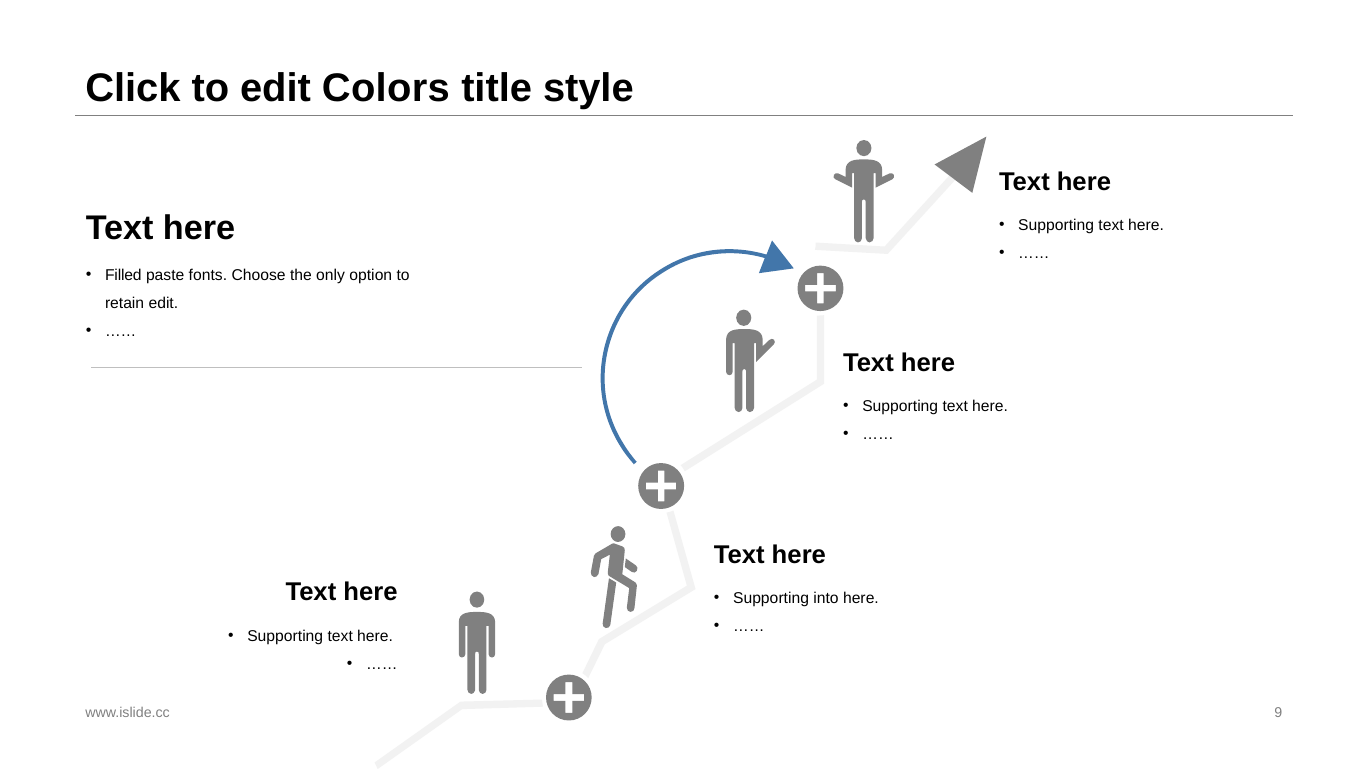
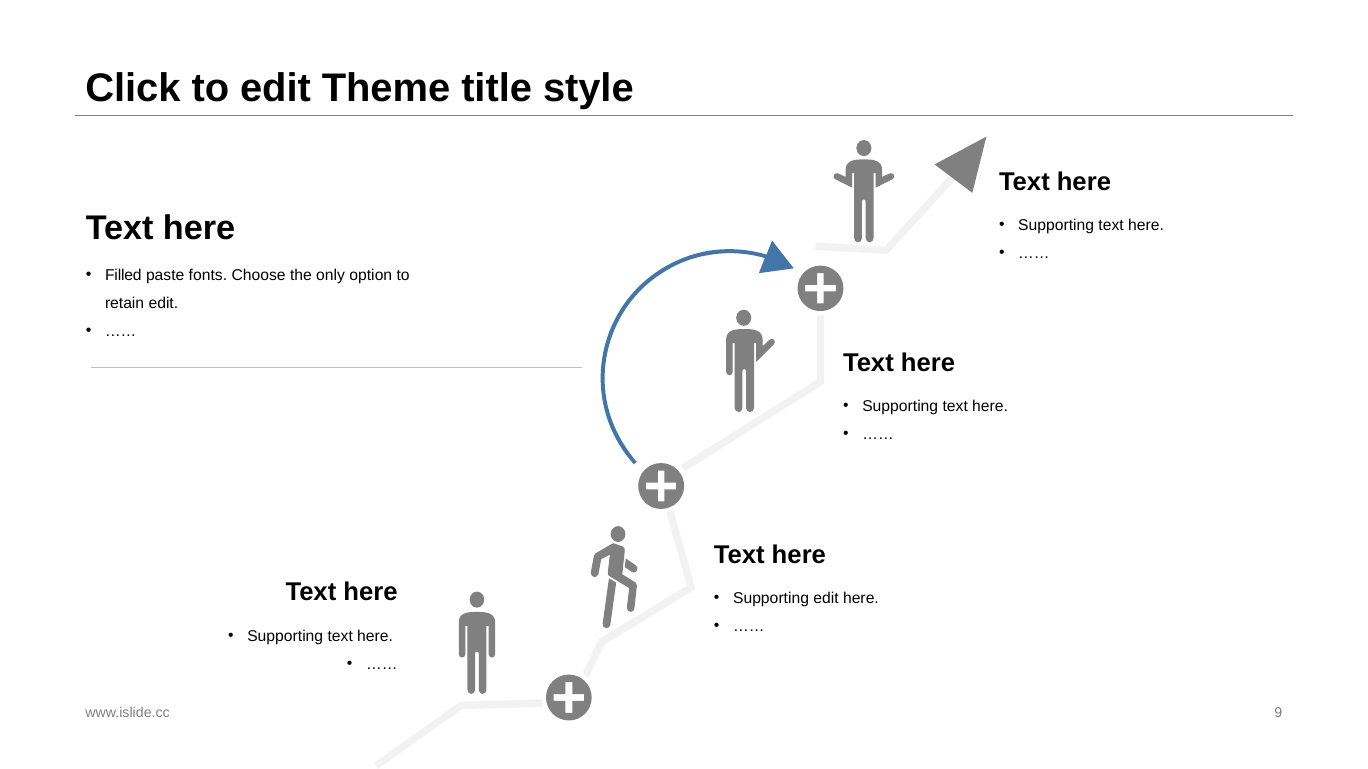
Colors: Colors -> Theme
Supporting into: into -> edit
